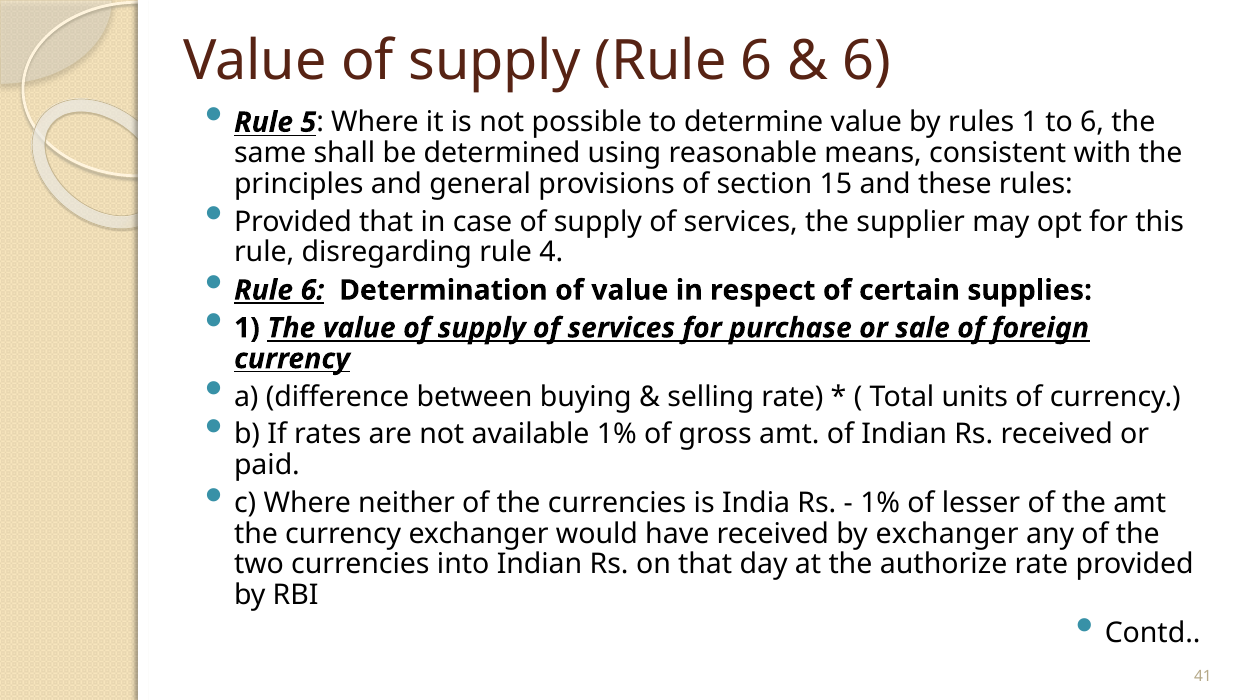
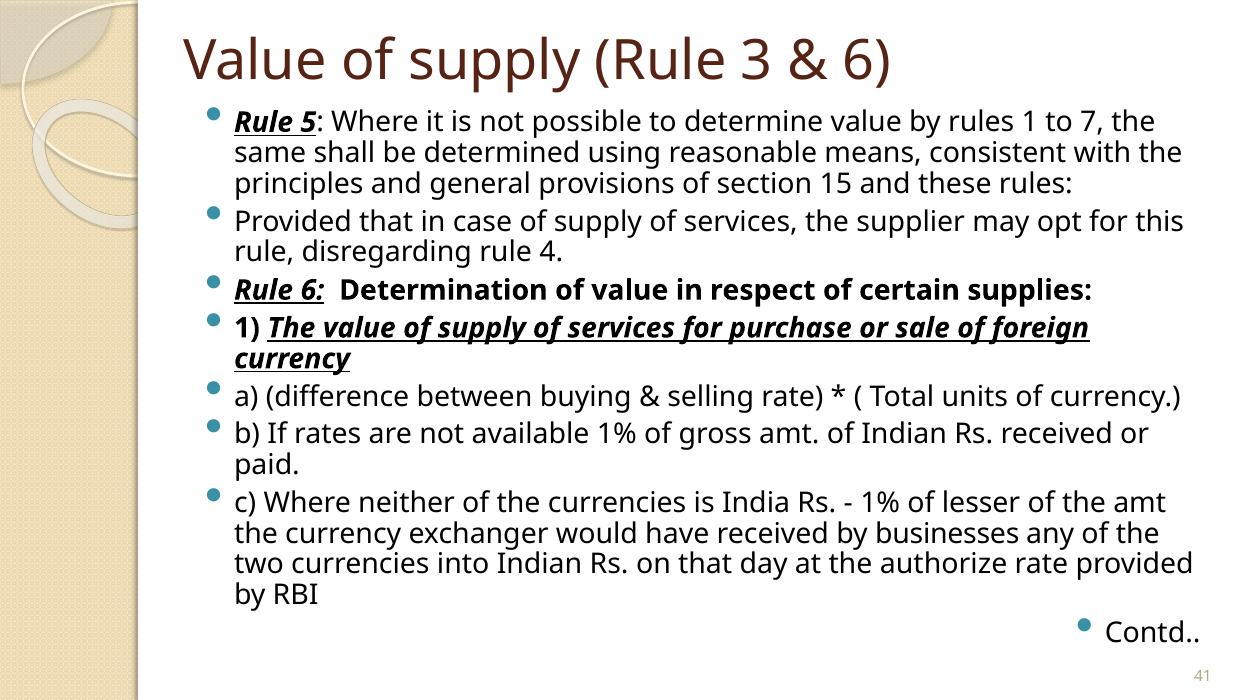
supply Rule 6: 6 -> 3
to 6: 6 -> 7
by exchanger: exchanger -> businesses
